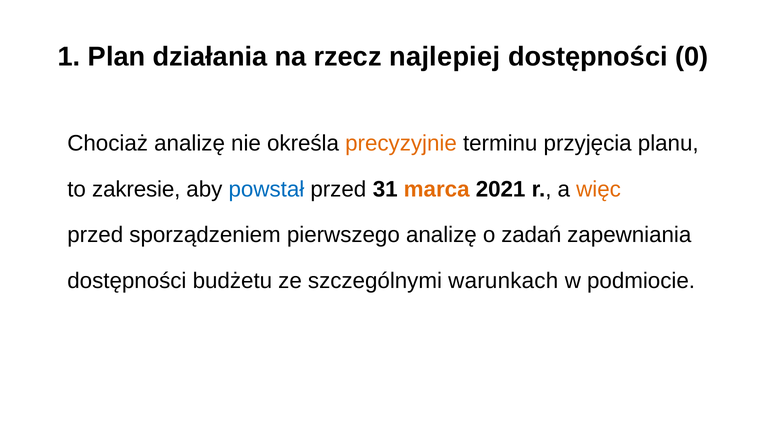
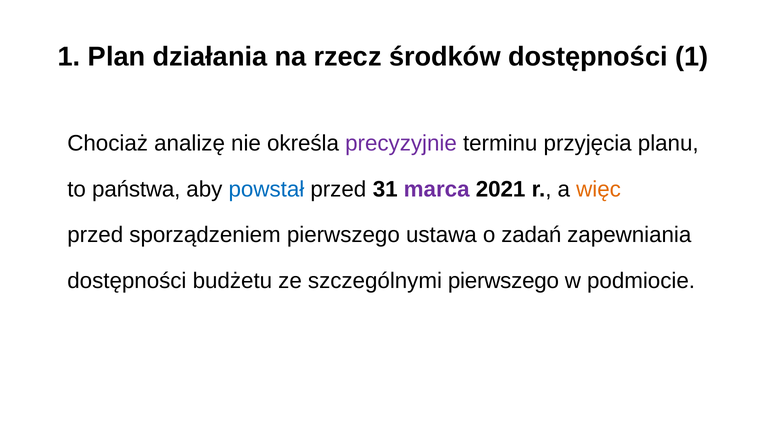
najlepiej: najlepiej -> środków
dostępności 0: 0 -> 1
precyzyjnie colour: orange -> purple
zakresie: zakresie -> państwa
marca colour: orange -> purple
pierwszego analizę: analizę -> ustawa
szczególnymi warunkach: warunkach -> pierwszego
